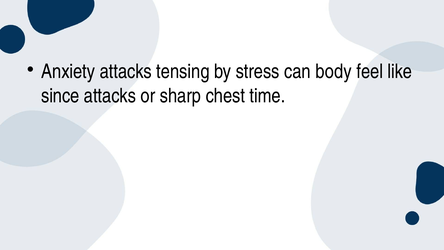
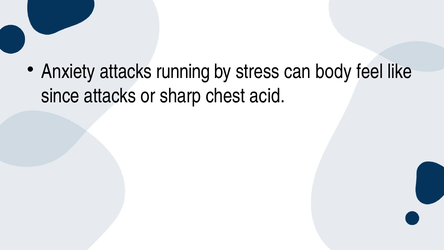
tensing: tensing -> running
time: time -> acid
